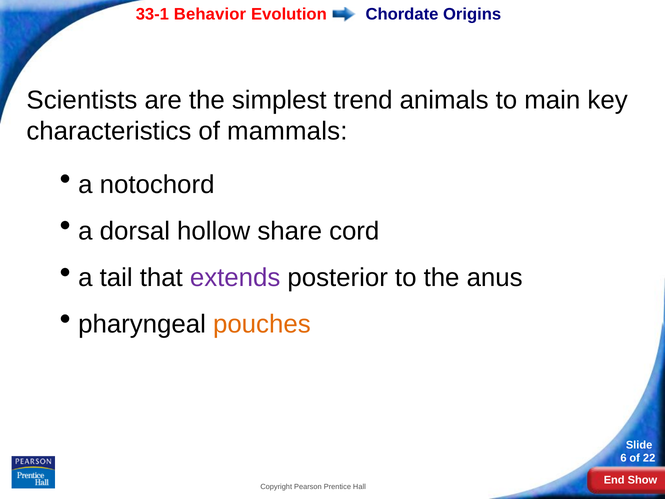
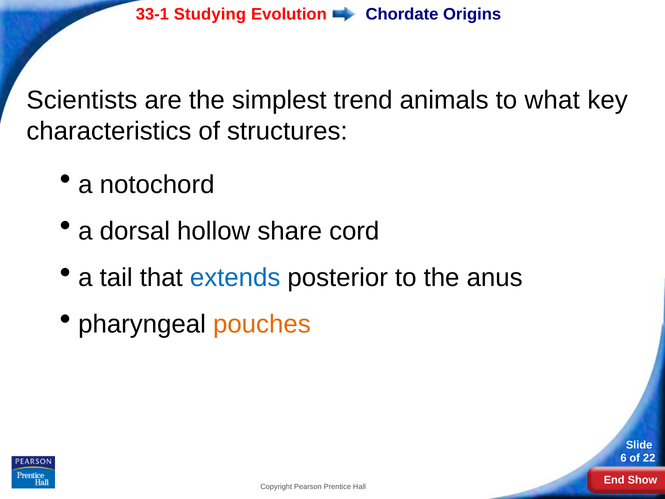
Behavior: Behavior -> Studying
main: main -> what
mammals: mammals -> structures
extends colour: purple -> blue
